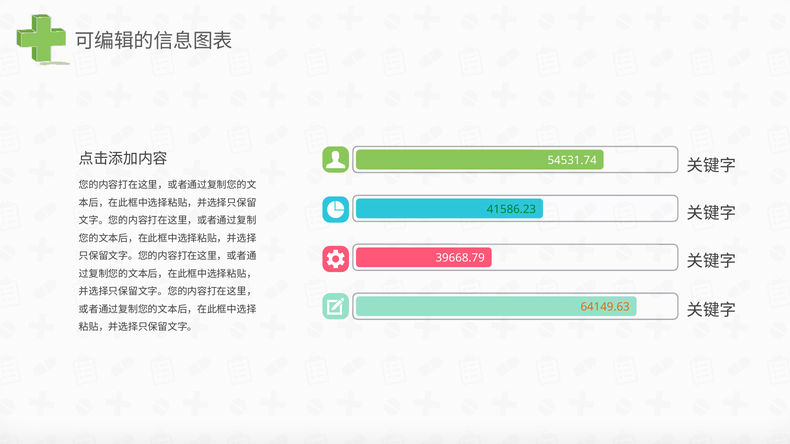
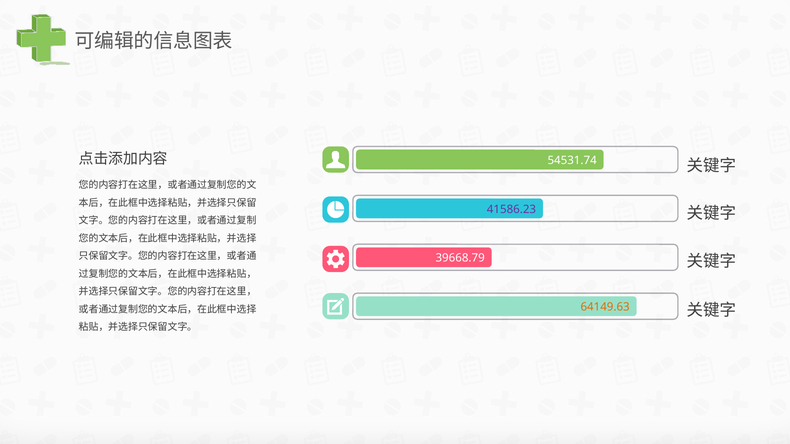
41586.23 colour: green -> purple
